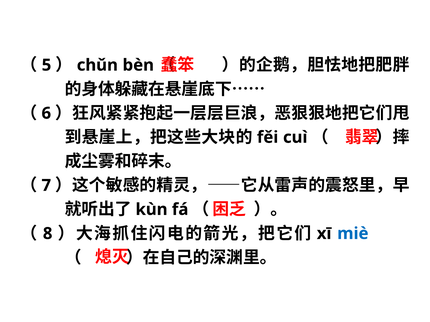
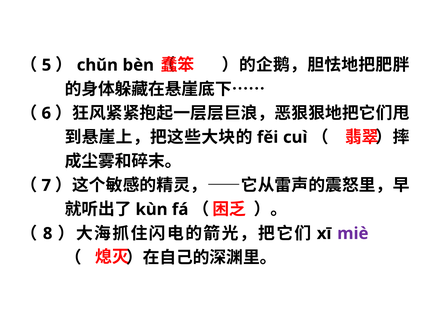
miè colour: blue -> purple
